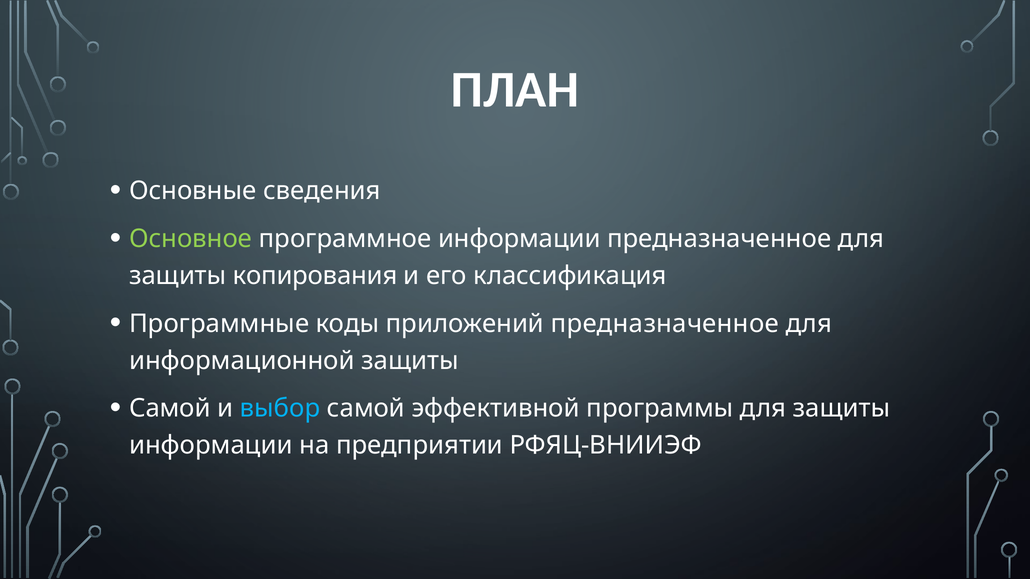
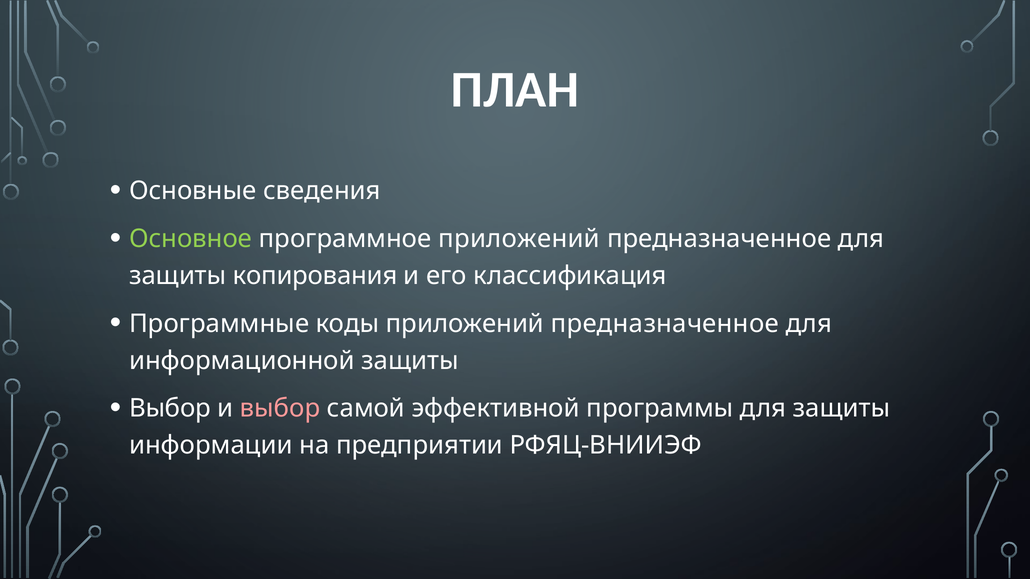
программное информации: информации -> приложений
Самой at (170, 409): Самой -> Выбор
выбор at (280, 409) colour: light blue -> pink
